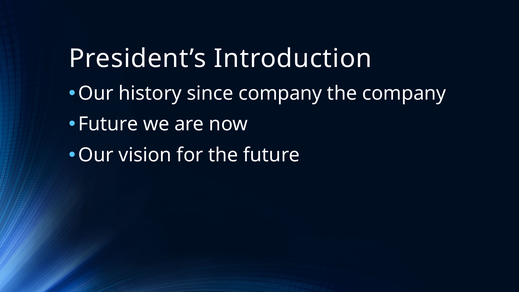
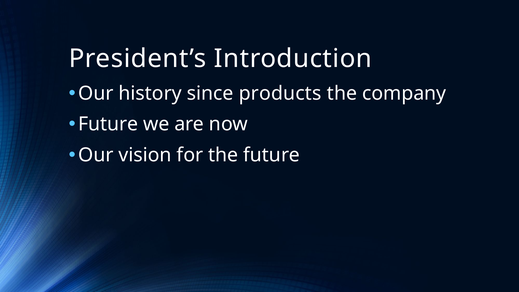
since company: company -> products
